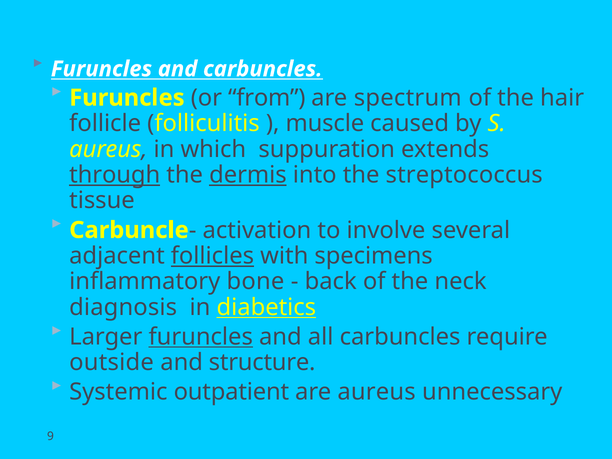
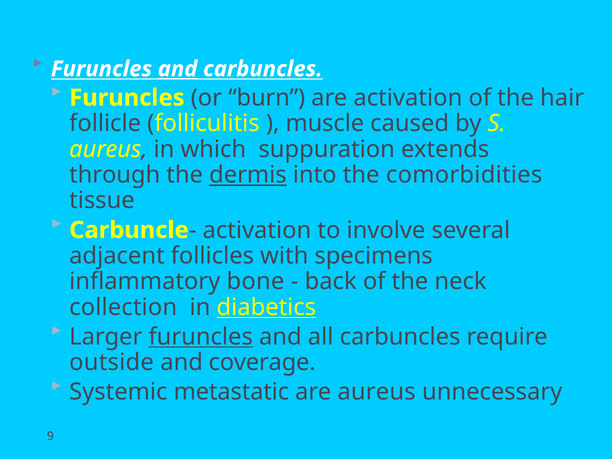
and at (178, 69) underline: none -> present
from: from -> burn
are spectrum: spectrum -> activation
through underline: present -> none
streptococcus: streptococcus -> comorbidities
follicles underline: present -> none
diagnosis: diagnosis -> collection
structure: structure -> coverage
outpatient: outpatient -> metastatic
